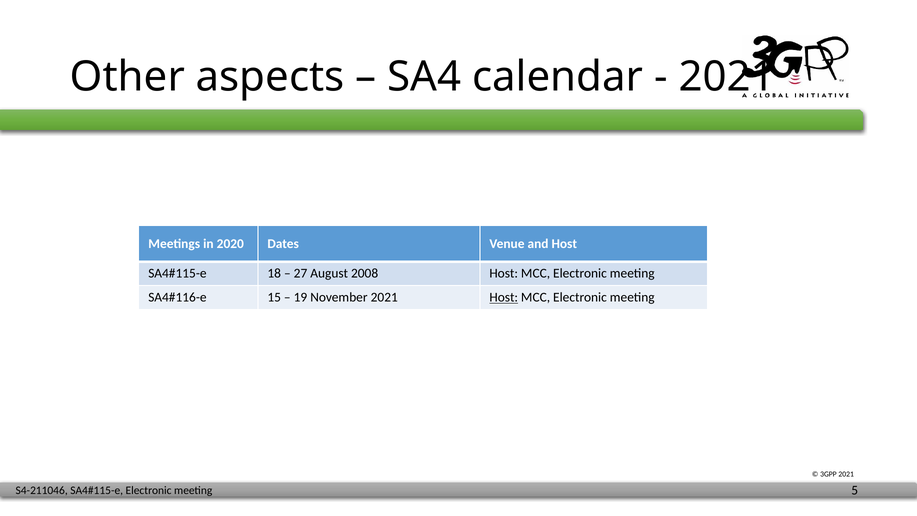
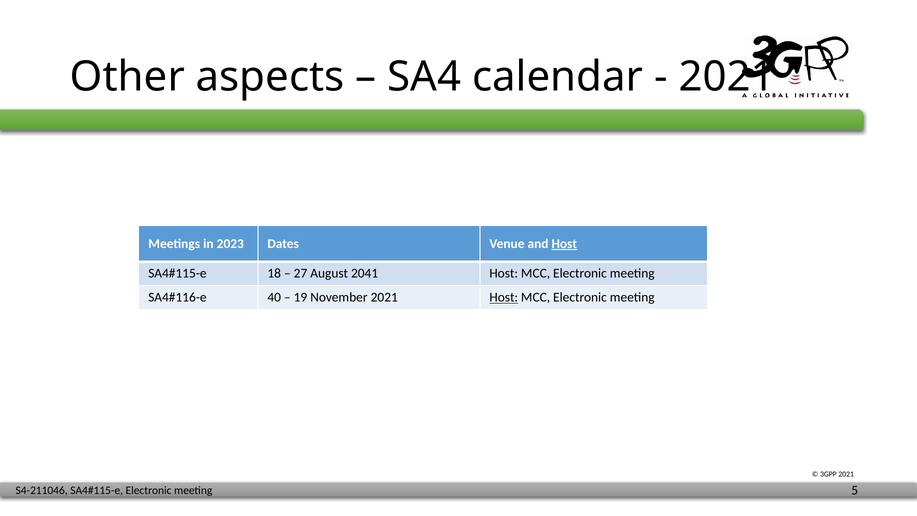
2020: 2020 -> 2023
Host at (564, 244) underline: none -> present
2008: 2008 -> 2041
15: 15 -> 40
